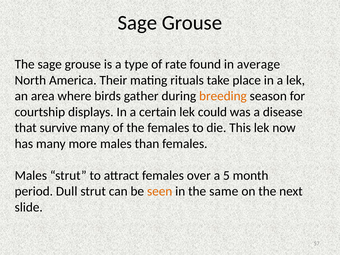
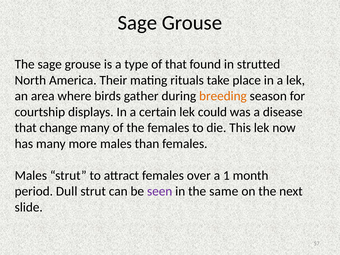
of rate: rate -> that
average: average -> strutted
survive: survive -> change
5: 5 -> 1
seen colour: orange -> purple
